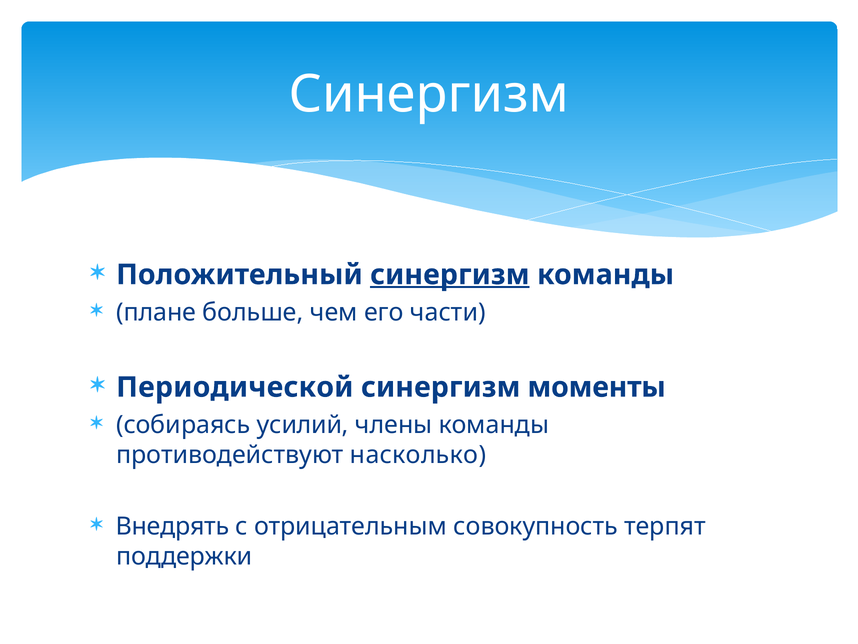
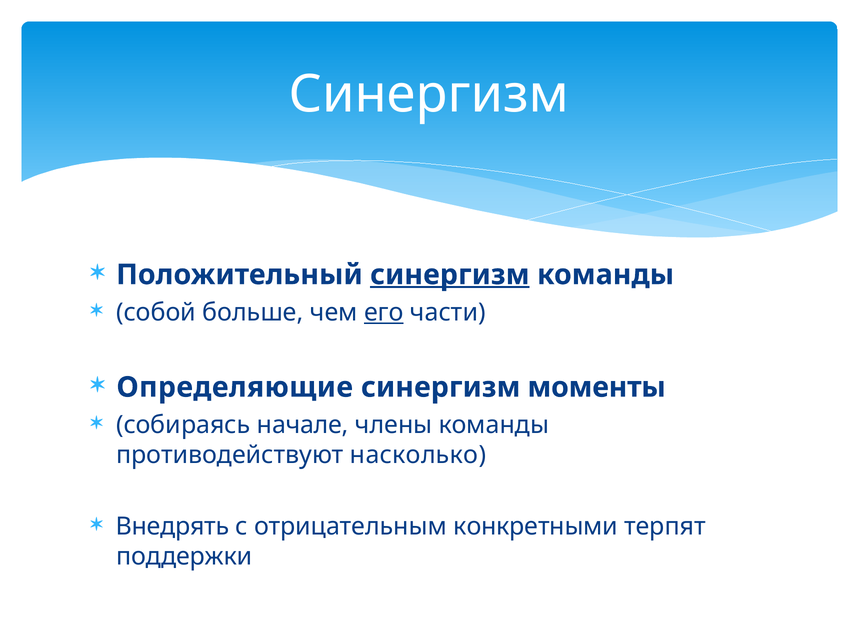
плане: плане -> собой
его underline: none -> present
Периодической: Периодической -> Определяющие
усилий: усилий -> начале
совокупность: совокупность -> конкретными
